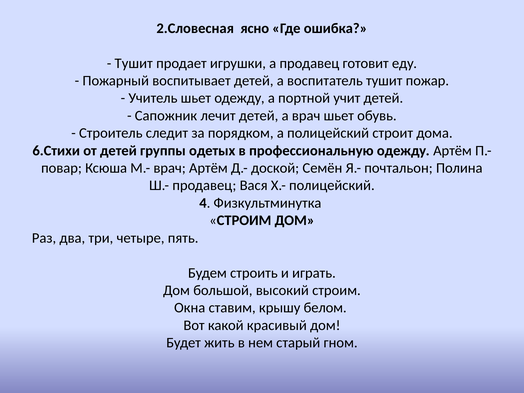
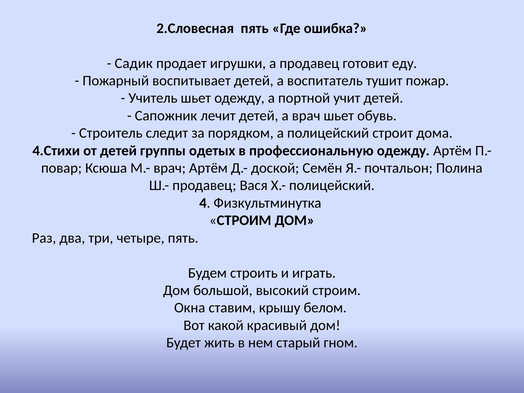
2.Словесная ясно: ясно -> пять
Тушит at (134, 63): Тушит -> Садик
6.Стихи: 6.Стихи -> 4.Стихи
